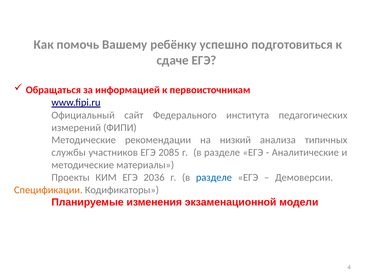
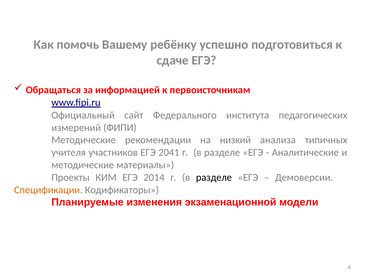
службы: службы -> учителя
2085: 2085 -> 2041
2036: 2036 -> 2014
разделе at (214, 177) colour: blue -> black
